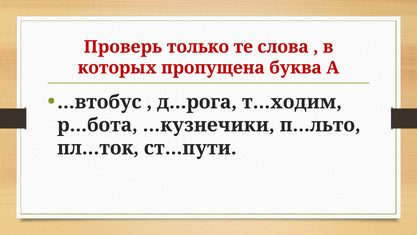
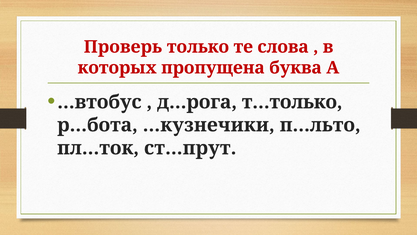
т…ходим: т…ходим -> т…только
ст…пути: ст…пути -> ст…прут
